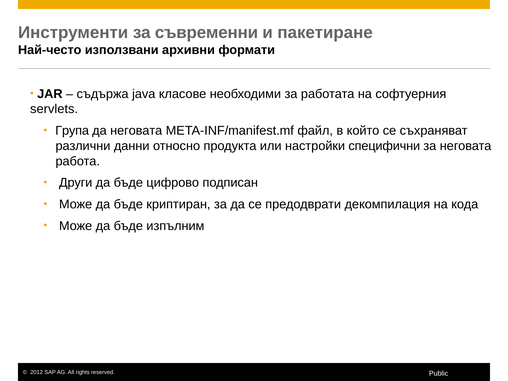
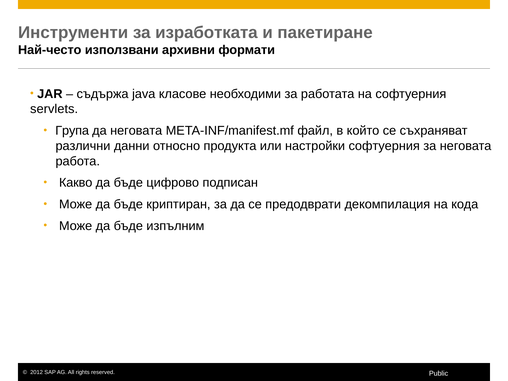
съвременни: съвременни -> изработката
настройки специфични: специфични -> софтуерния
Други: Други -> Какво
